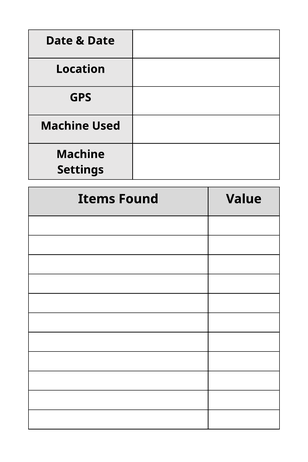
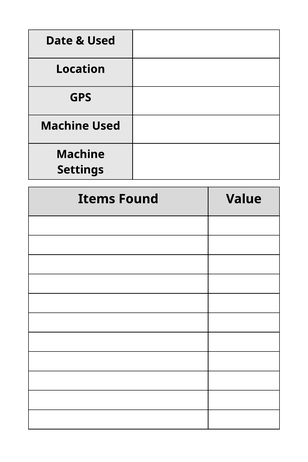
Date at (101, 41): Date -> Used
